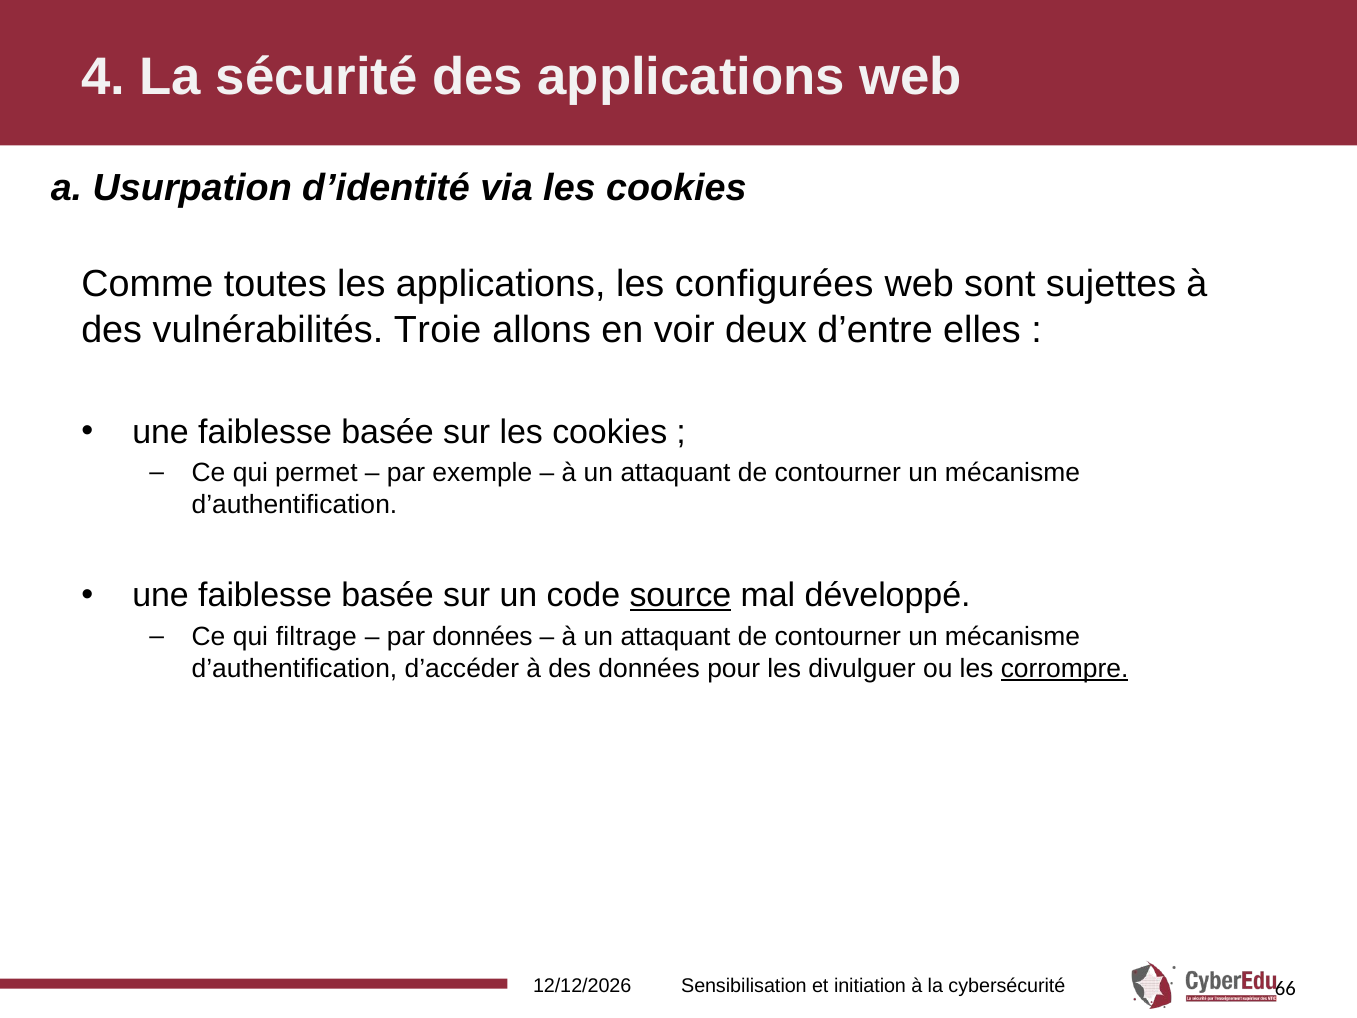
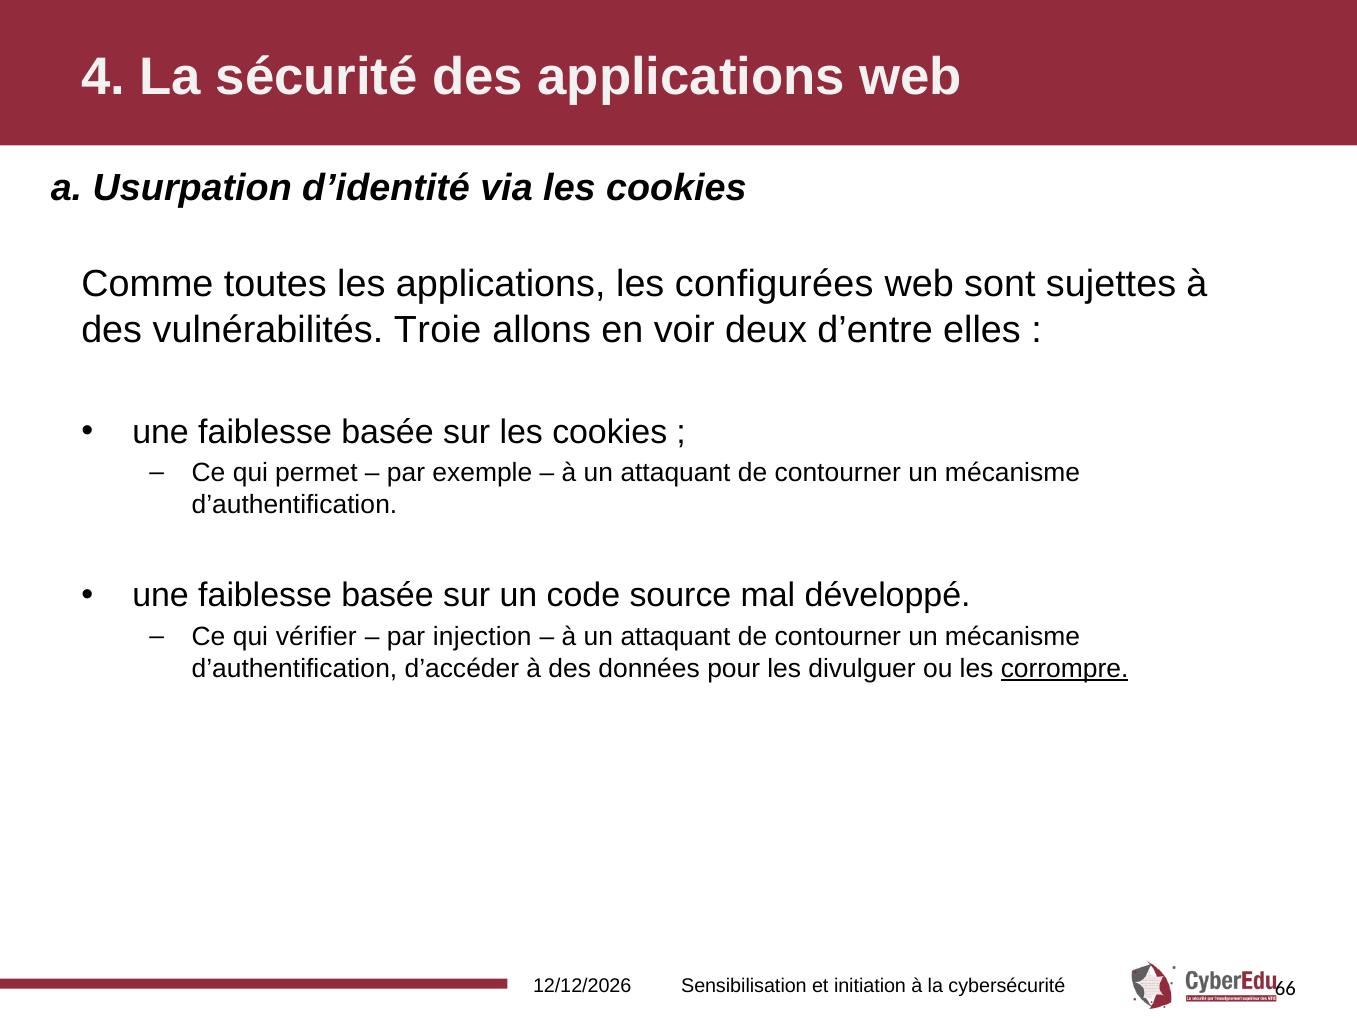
source underline: present -> none
filtrage: filtrage -> vérifier
par données: données -> injection
